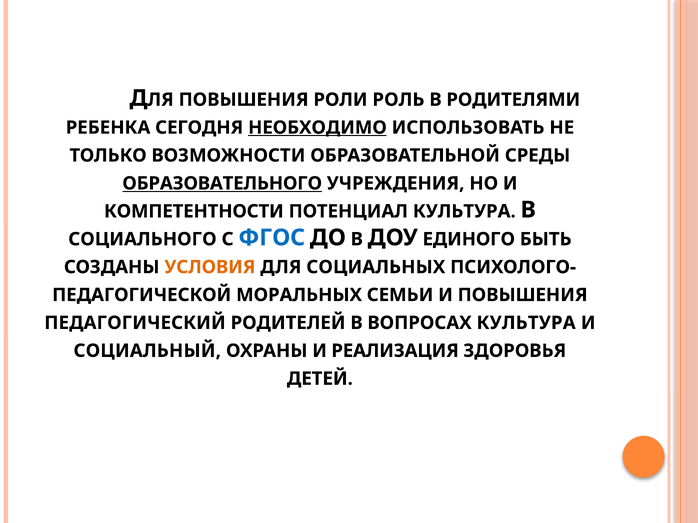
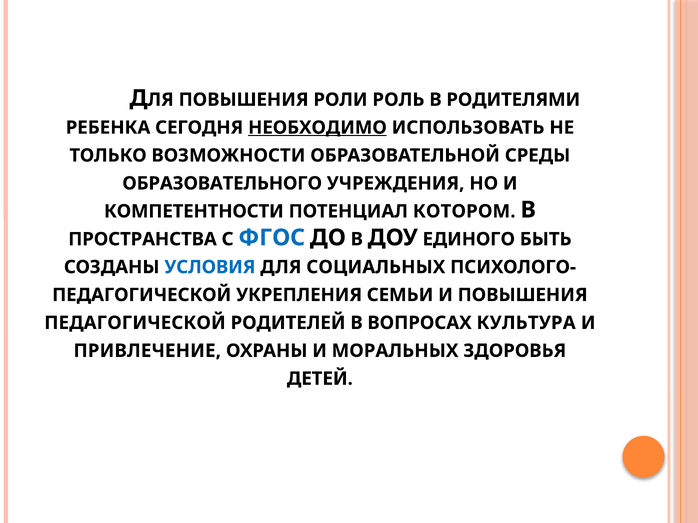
ОБРАЗОВАТЕЛЬНОГО underline: present -> none
ПОТЕНЦИАЛ КУЛЬТУРА: КУЛЬТУРА -> КОТОРОМ
СОЦИАЛЬНОГО: СОЦИАЛЬНОГО -> ПРОСТРАНСТВА
УСЛОВИЯ colour: orange -> blue
МОРАЛЬНЫХ: МОРАЛЬНЫХ -> УКРЕПЛЕНИЯ
ПЕДАГОГИЧЕСКИЙ at (135, 323): ПЕДАГОГИЧЕСКИЙ -> ПЕДАГОГИЧЕСКОЙ
СОЦИАЛЬНЫЙ: СОЦИАЛЬНЫЙ -> ПРИВЛЕЧЕНИЕ
РЕАЛИЗАЦИЯ: РЕАЛИЗАЦИЯ -> МОРАЛЬНЫХ
